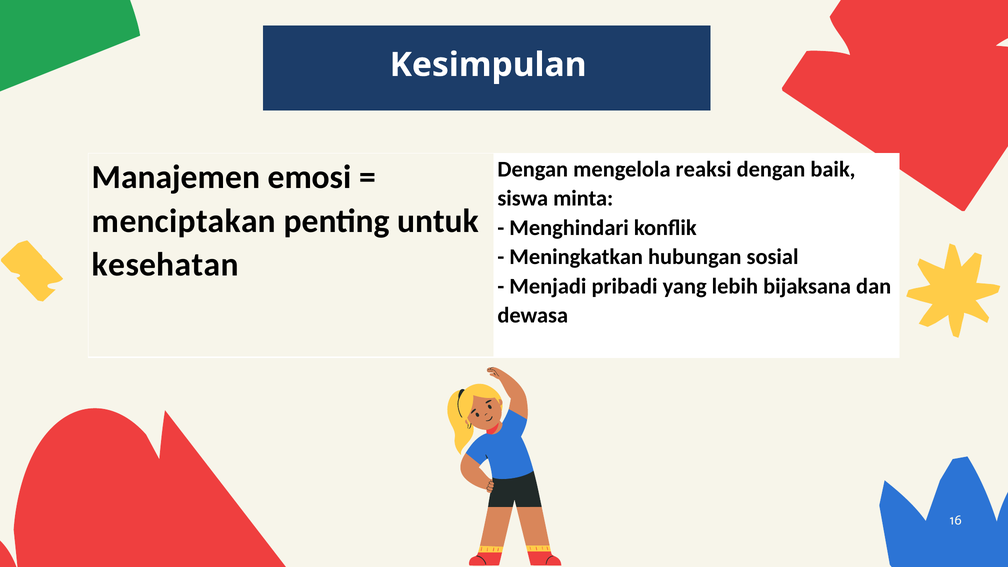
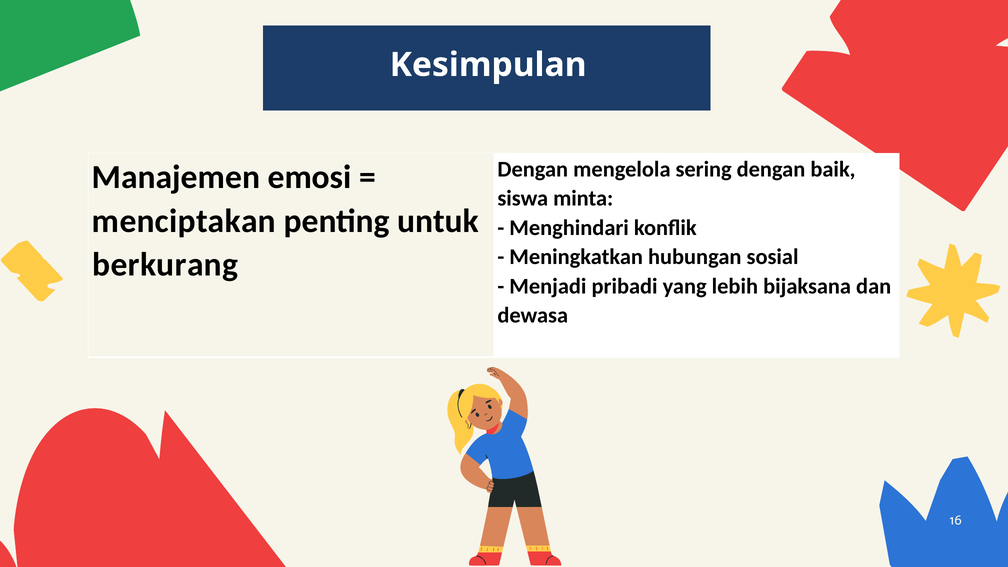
reaksi: reaksi -> sering
kesehatan: kesehatan -> berkurang
